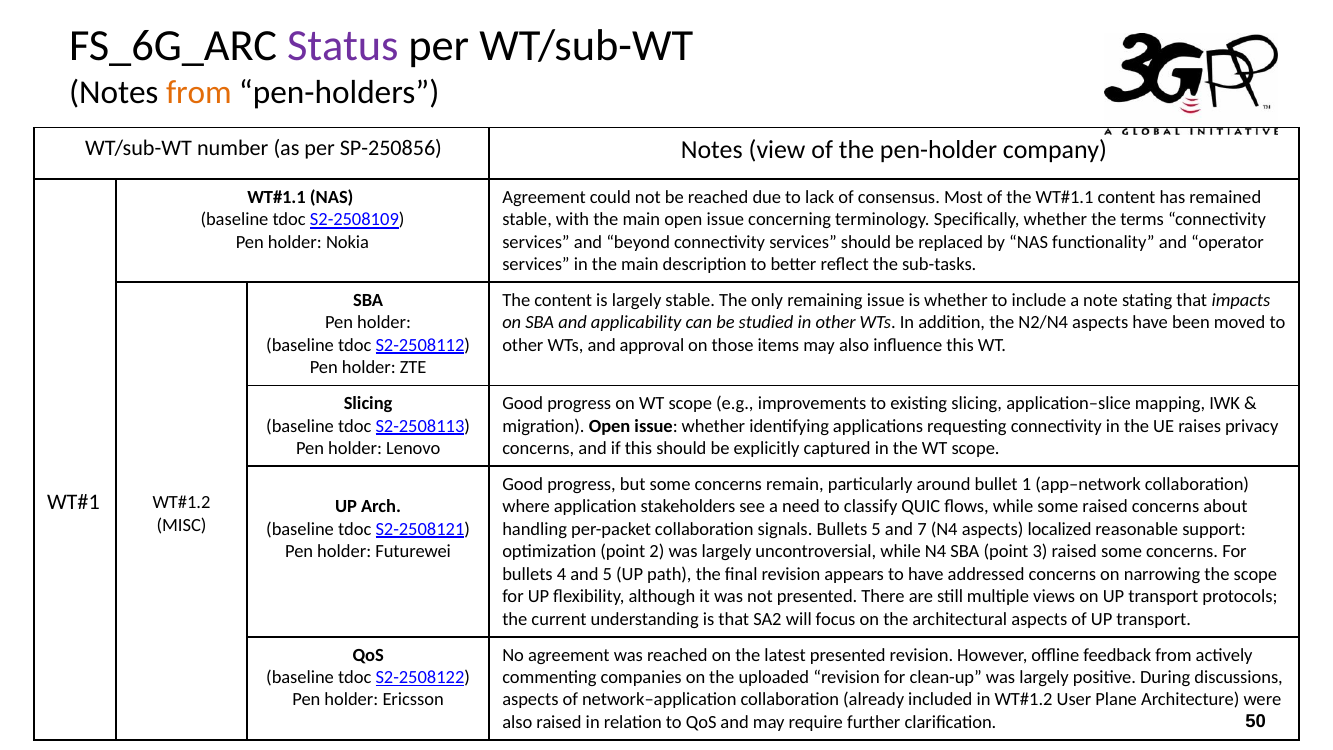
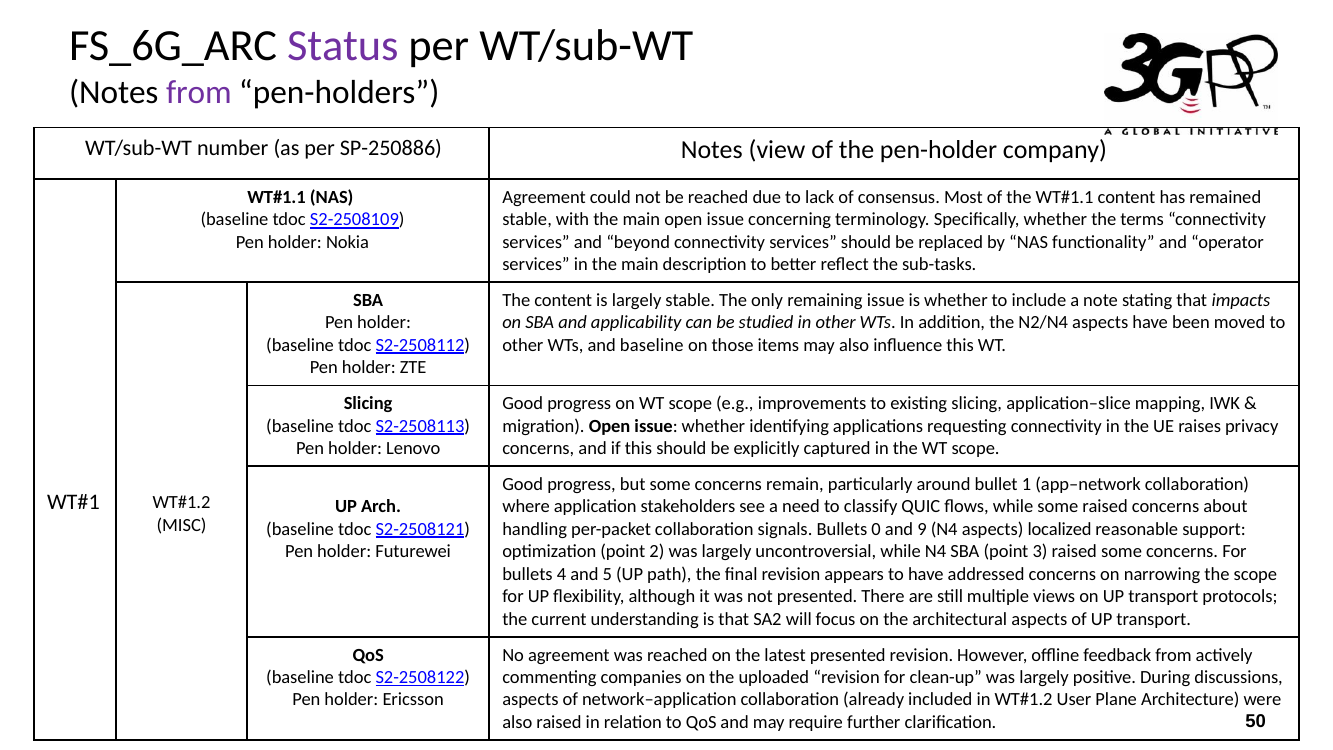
from at (199, 92) colour: orange -> purple
SP-250856: SP-250856 -> SP-250886
and approval: approval -> baseline
Bullets 5: 5 -> 0
7: 7 -> 9
